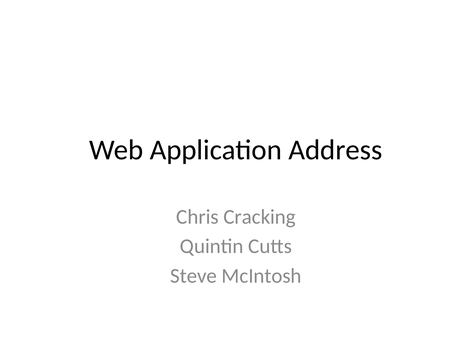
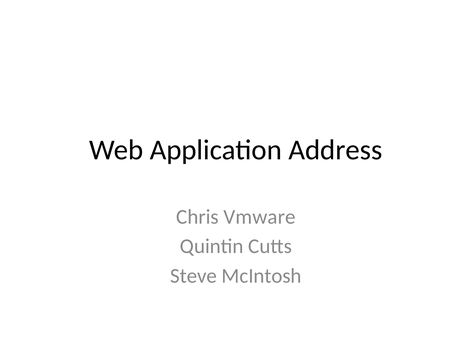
Cracking: Cracking -> Vmware
